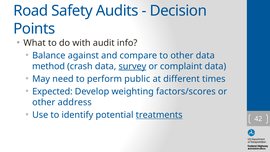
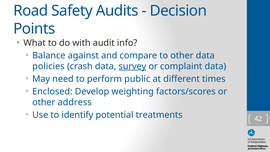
method: method -> policies
Expected: Expected -> Enclosed
treatments underline: present -> none
